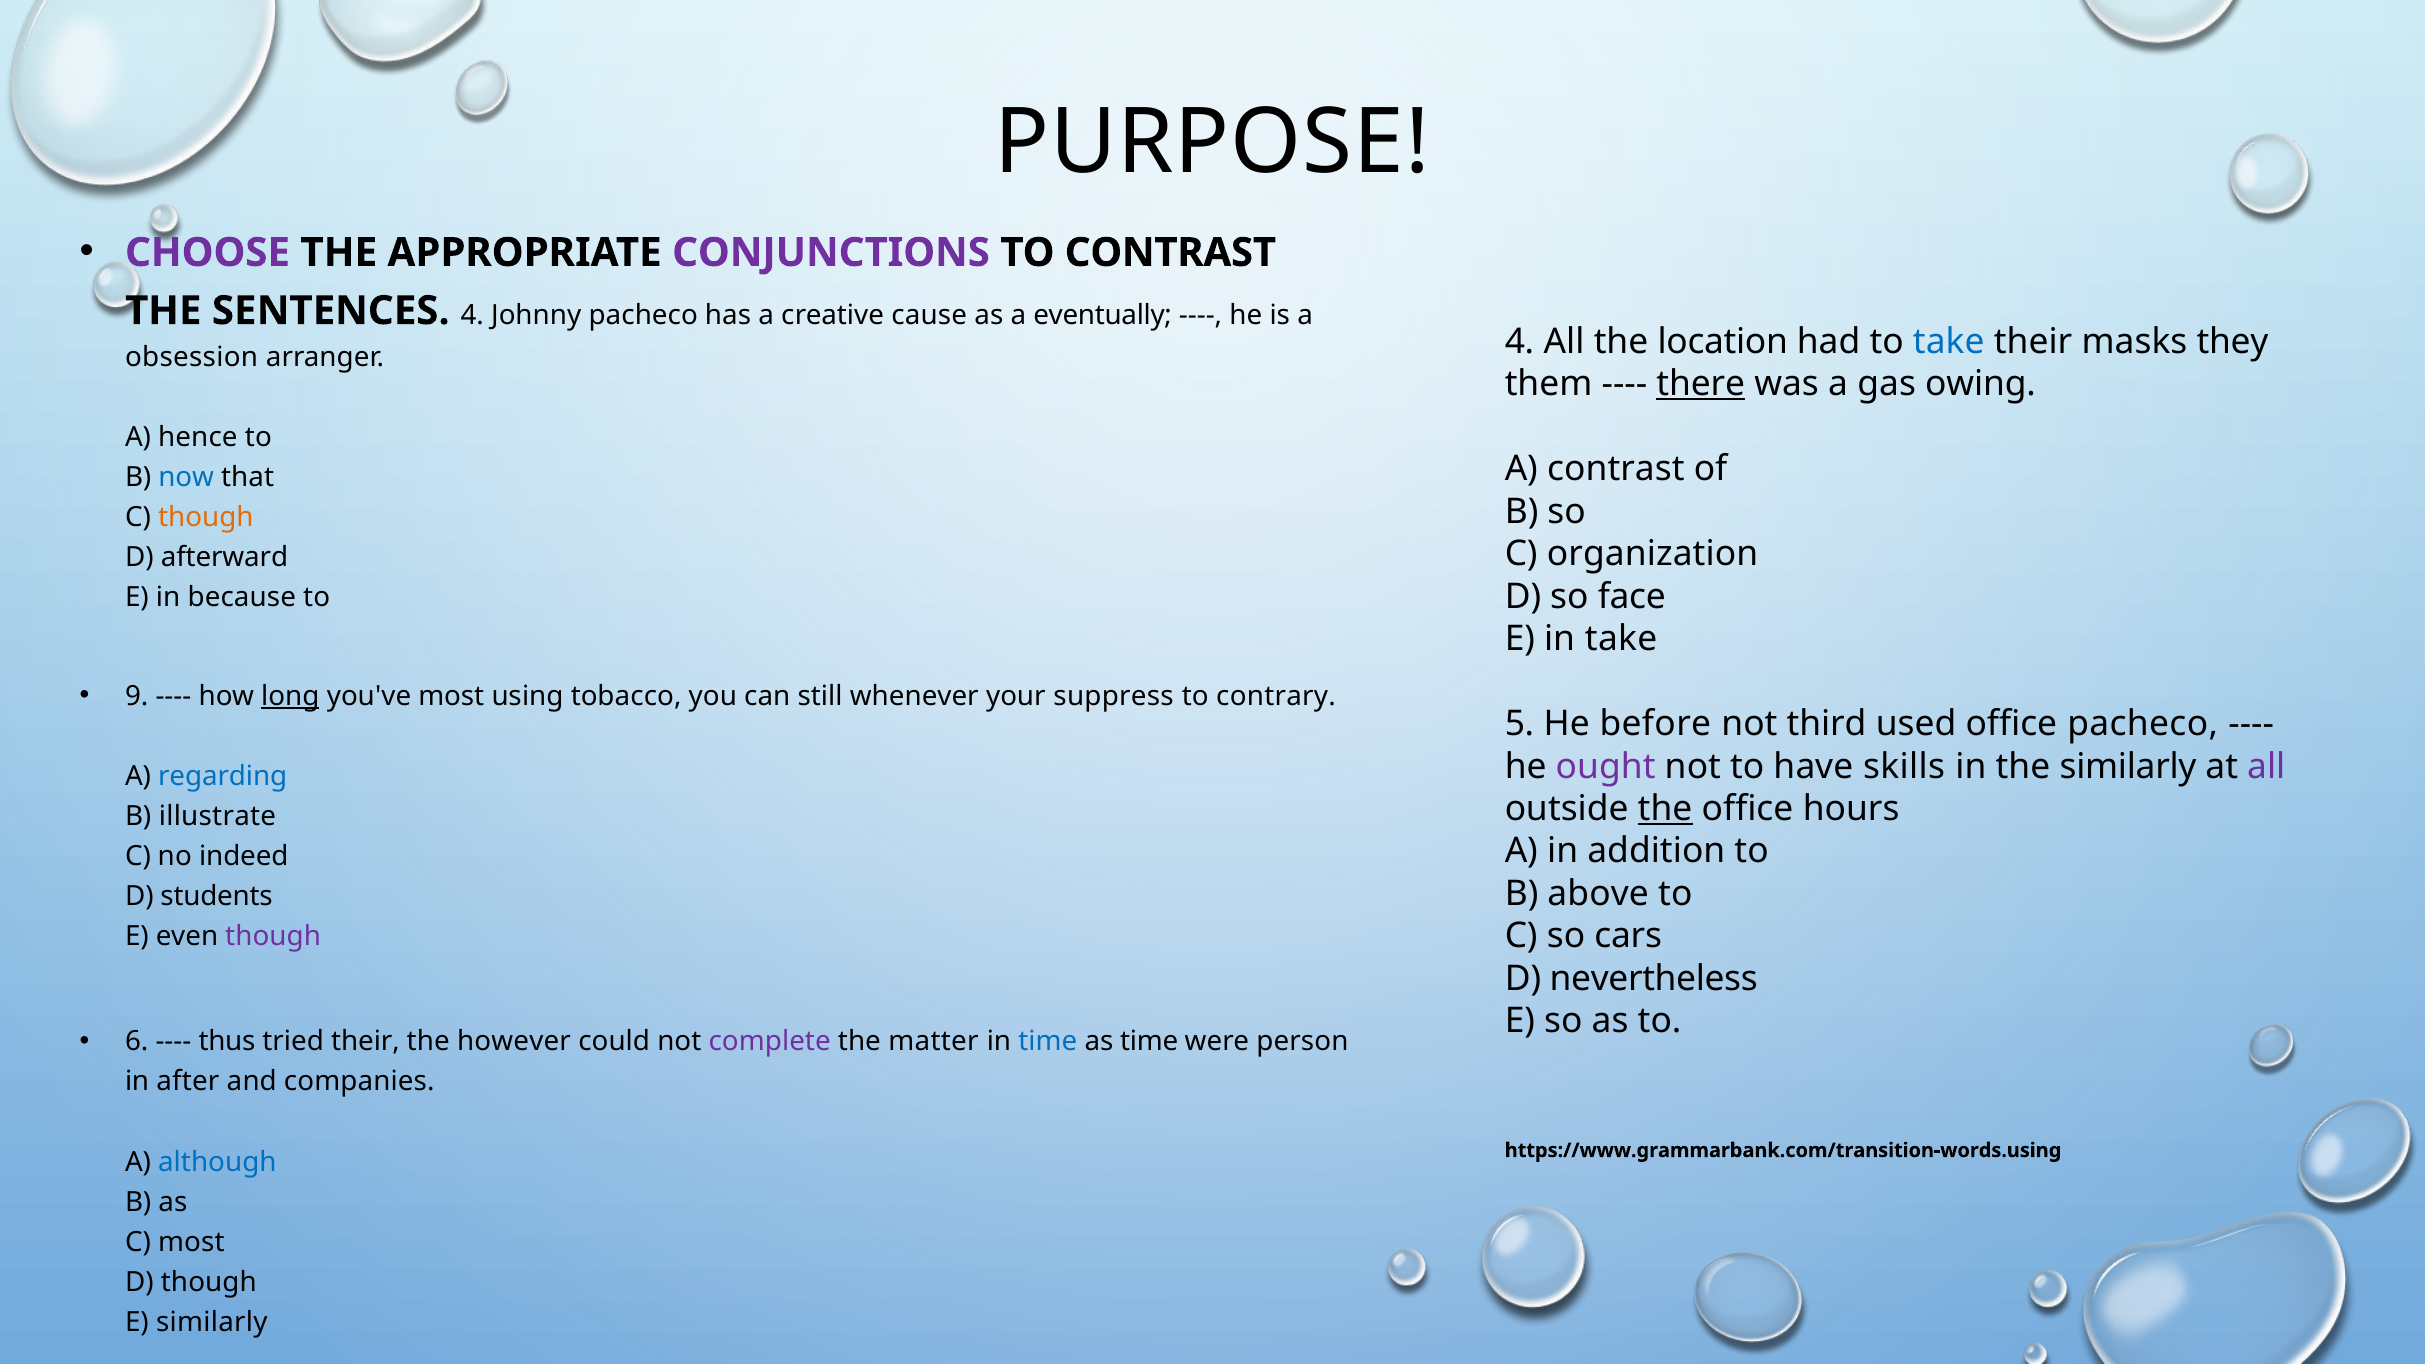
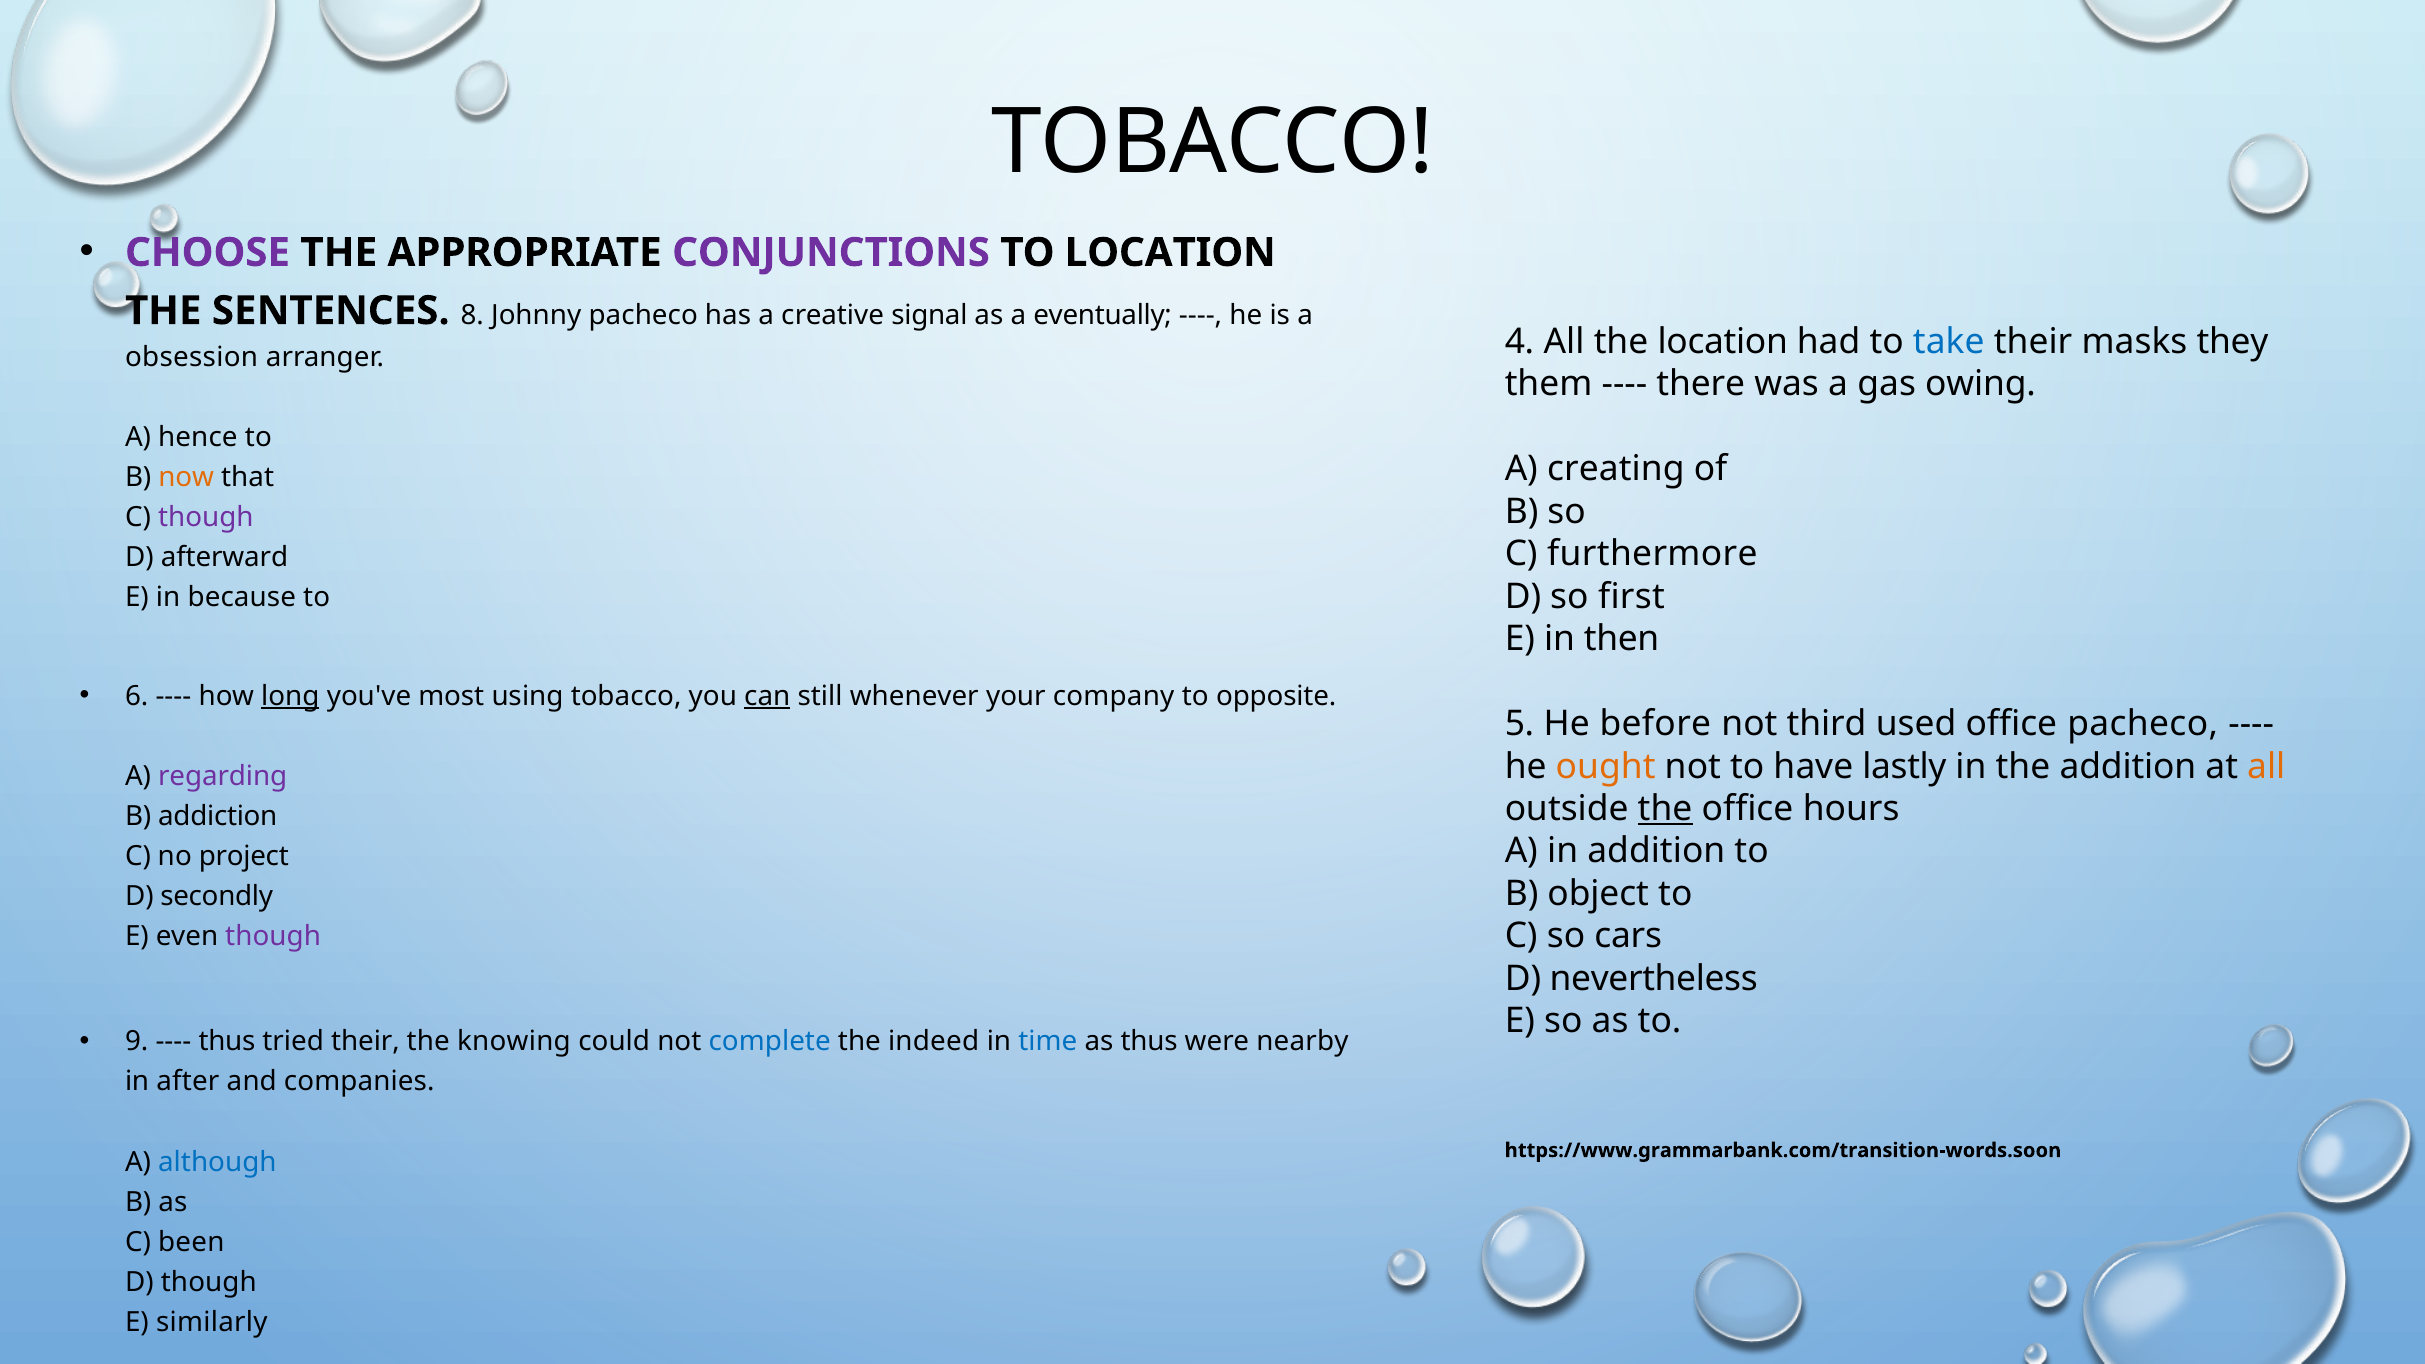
PURPOSE at (1212, 143): PURPOSE -> TOBACCO
TO CONTRAST: CONTRAST -> LOCATION
SENTENCES 4: 4 -> 8
cause: cause -> signal
there underline: present -> none
A contrast: contrast -> creating
now colour: blue -> orange
though at (206, 518) colour: orange -> purple
organization: organization -> furthermore
face: face -> first
in take: take -> then
9: 9 -> 6
can underline: none -> present
suppress: suppress -> company
contrary: contrary -> opposite
ought colour: purple -> orange
skills: skills -> lastly
the similarly: similarly -> addition
all at (2266, 766) colour: purple -> orange
regarding colour: blue -> purple
illustrate: illustrate -> addiction
indeed: indeed -> project
above: above -> object
students: students -> secondly
6: 6 -> 9
however: however -> knowing
complete colour: purple -> blue
matter: matter -> indeed
as time: time -> thus
person: person -> nearby
https://www.grammarbank.com/transition-words.using: https://www.grammarbank.com/transition-words.using -> https://www.grammarbank.com/transition-words.soon
C most: most -> been
